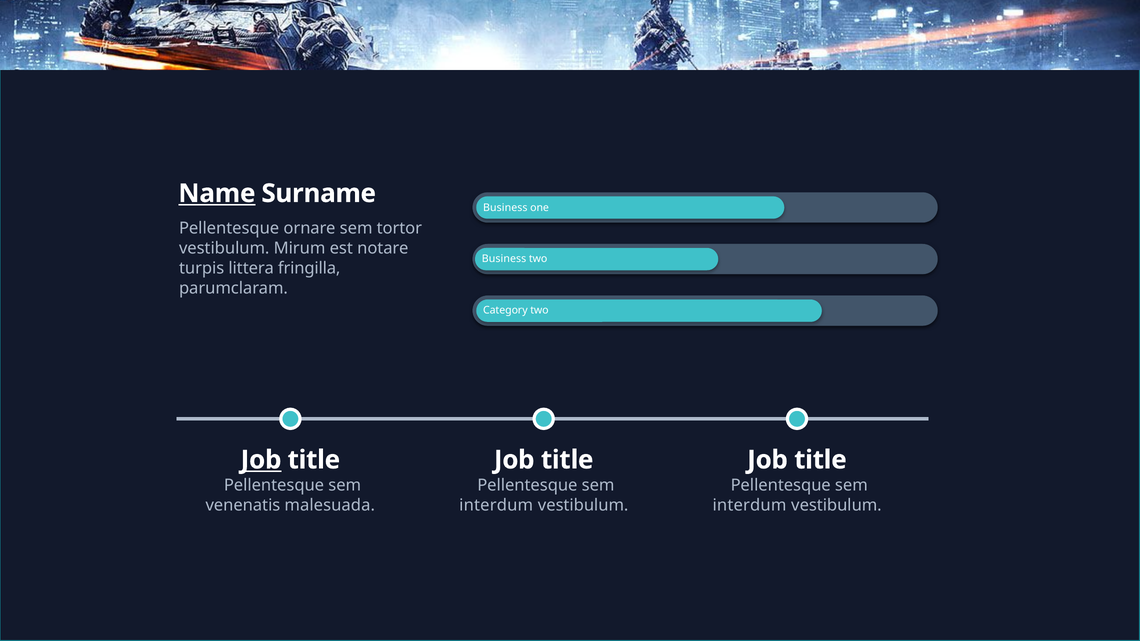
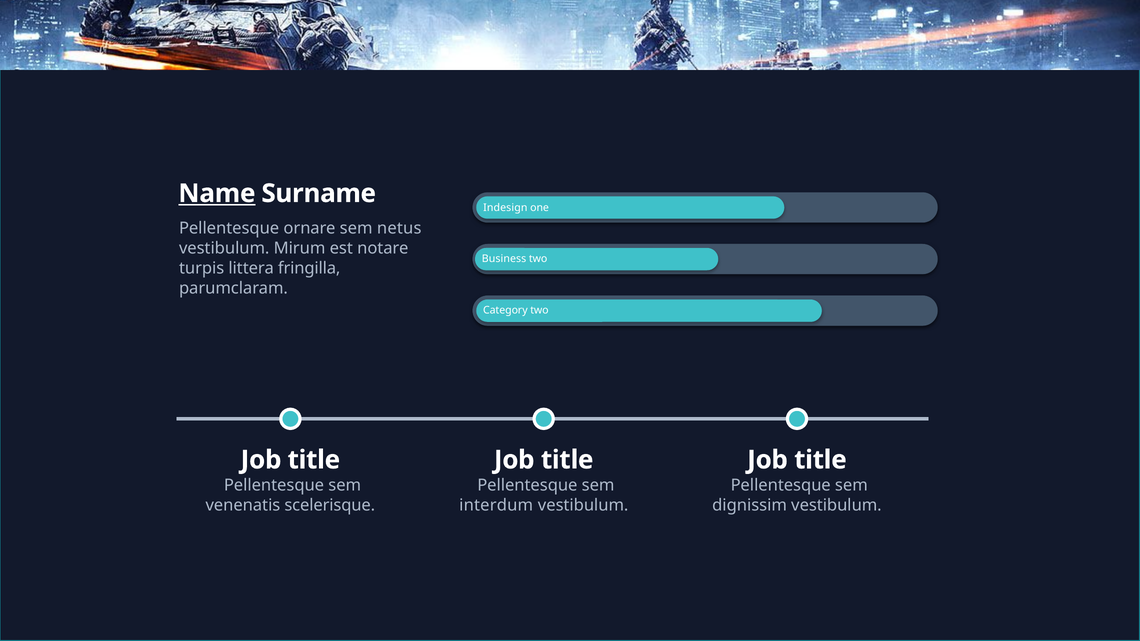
Business at (505, 208): Business -> Indesign
tortor: tortor -> netus
Job at (261, 460) underline: present -> none
malesuada: malesuada -> scelerisque
interdum at (749, 506): interdum -> dignissim
